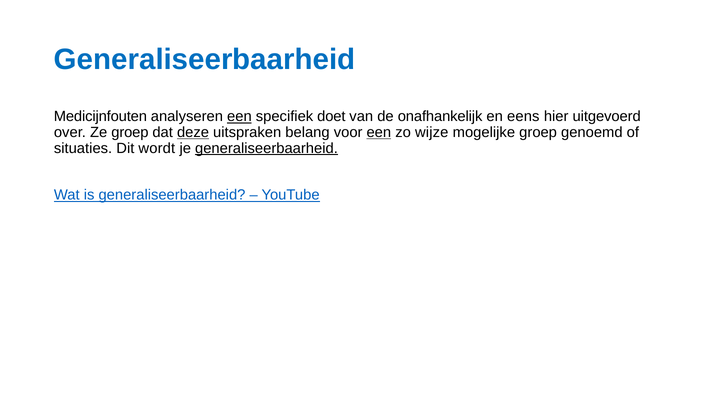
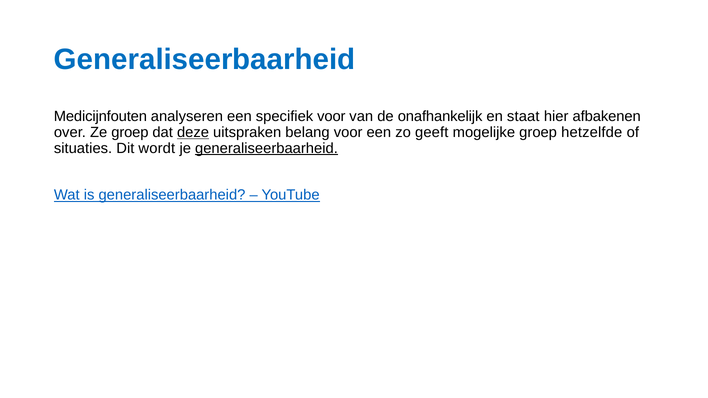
een at (239, 117) underline: present -> none
specifiek doet: doet -> voor
eens: eens -> staat
uitgevoerd: uitgevoerd -> afbakenen
een at (379, 132) underline: present -> none
wijze: wijze -> geeft
genoemd: genoemd -> hetzelfde
